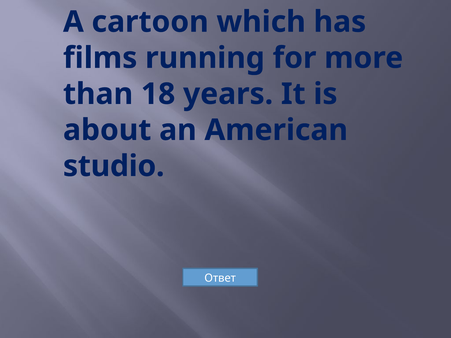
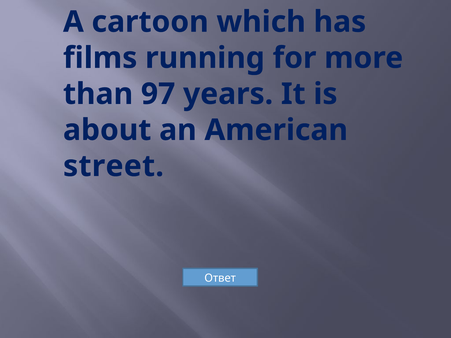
18: 18 -> 97
studio: studio -> street
